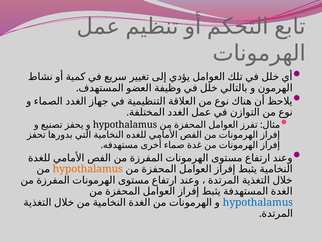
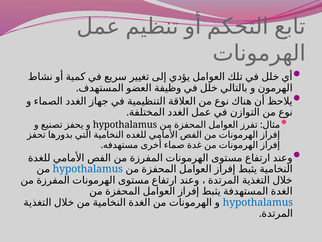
hypothalamus at (88, 169) colour: orange -> blue
